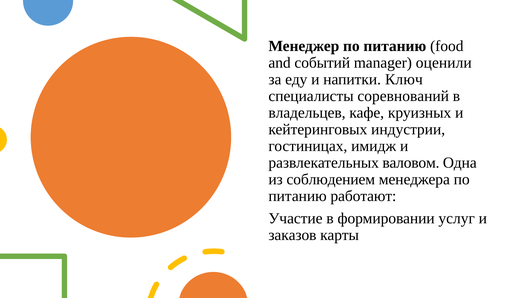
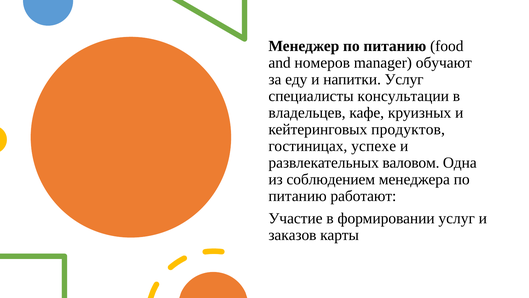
событий: событий -> номеров
оценили: оценили -> обучают
напитки Ключ: Ключ -> Услуг
соревнований: соревнований -> консультации
индустрии: индустрии -> продуктов
имидж: имидж -> успехе
